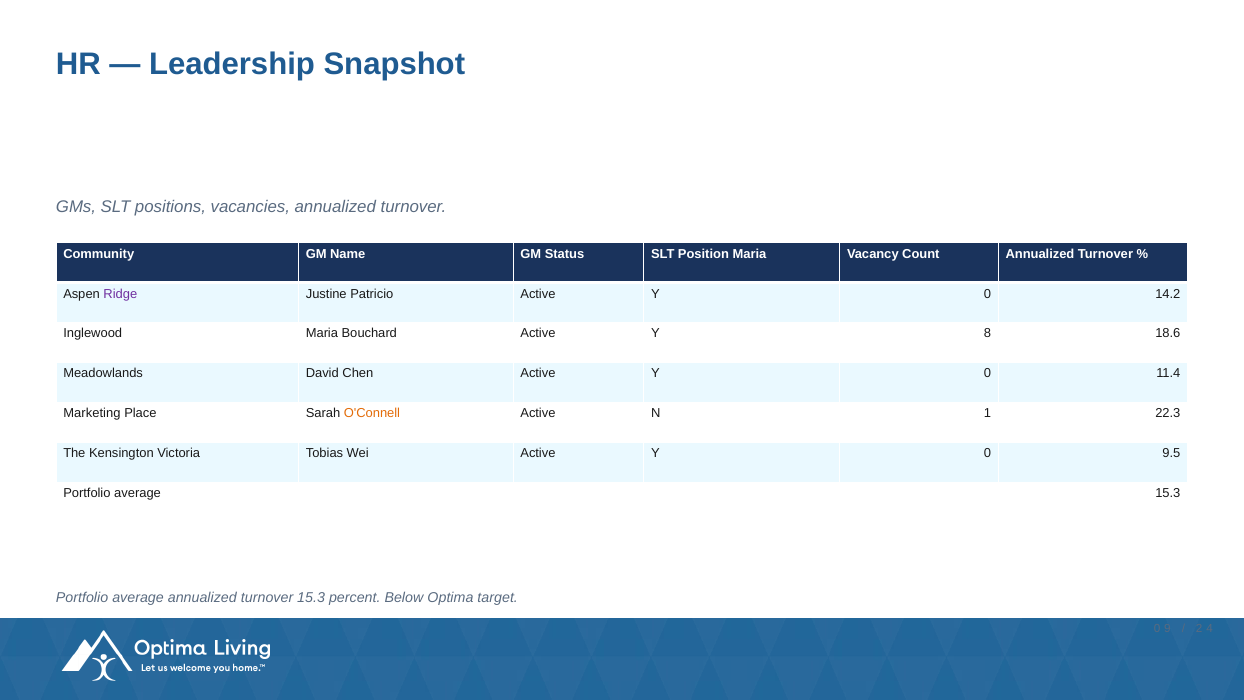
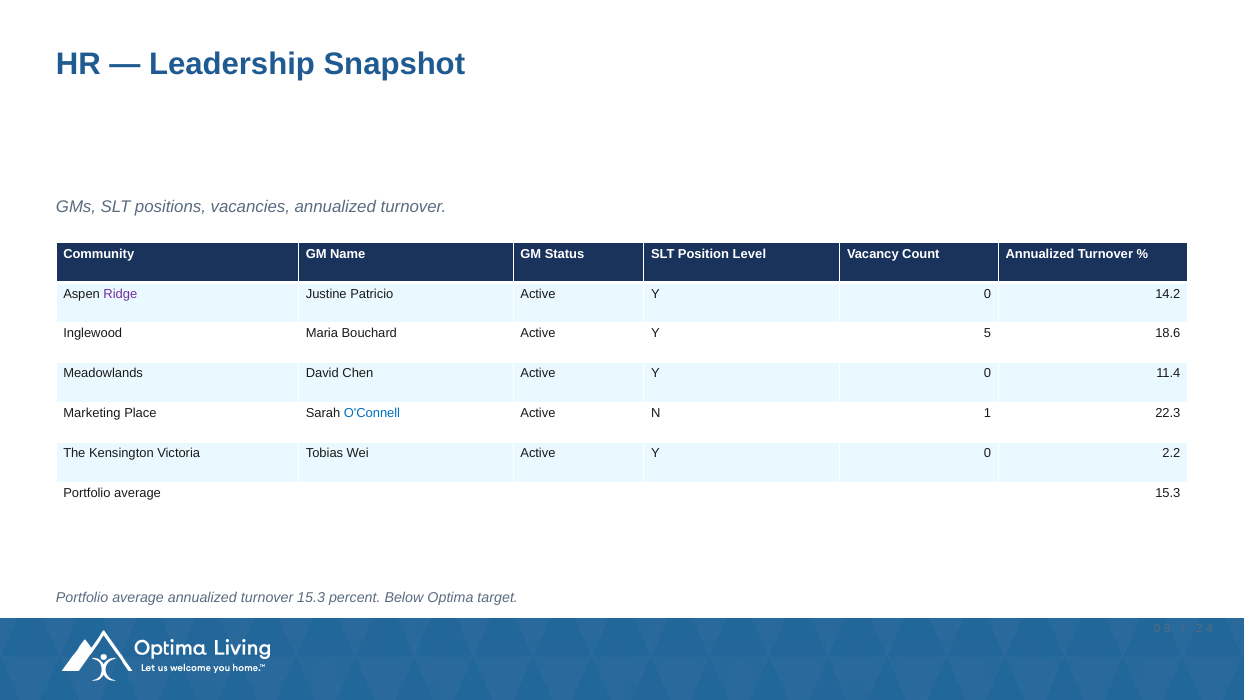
Position Maria: Maria -> Level
8: 8 -> 5
O'Connell colour: orange -> blue
9.5: 9.5 -> 2.2
